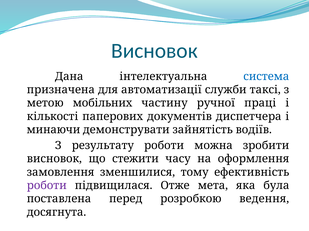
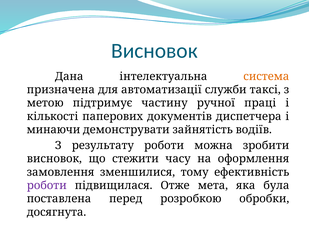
система colour: blue -> orange
мобільних: мобільних -> підтримує
ведення: ведення -> обробки
